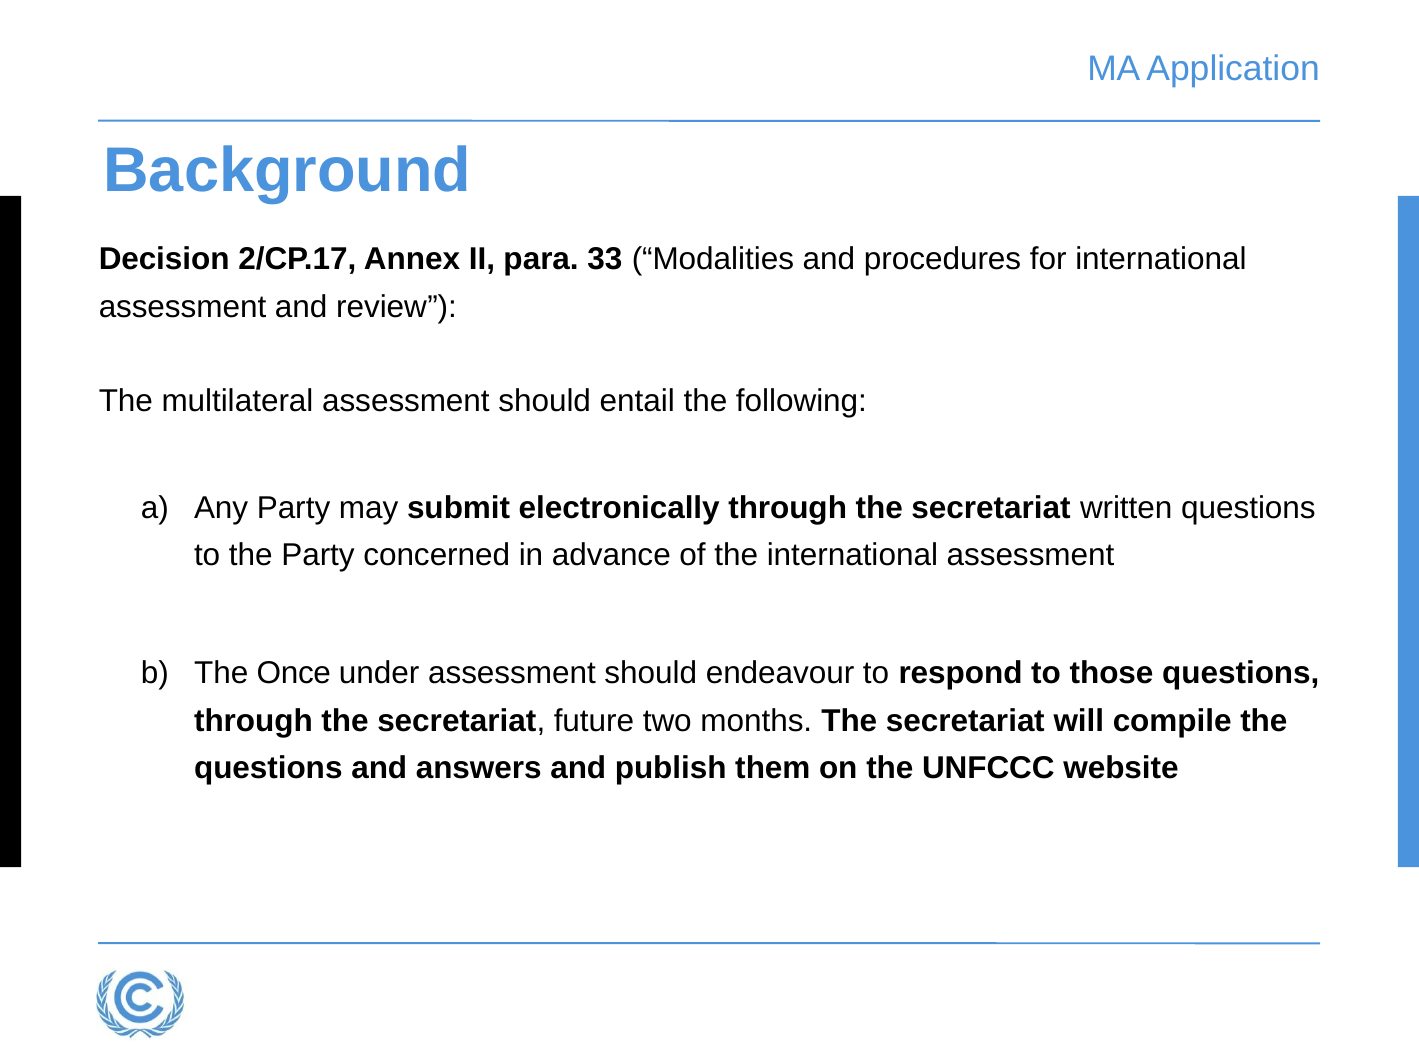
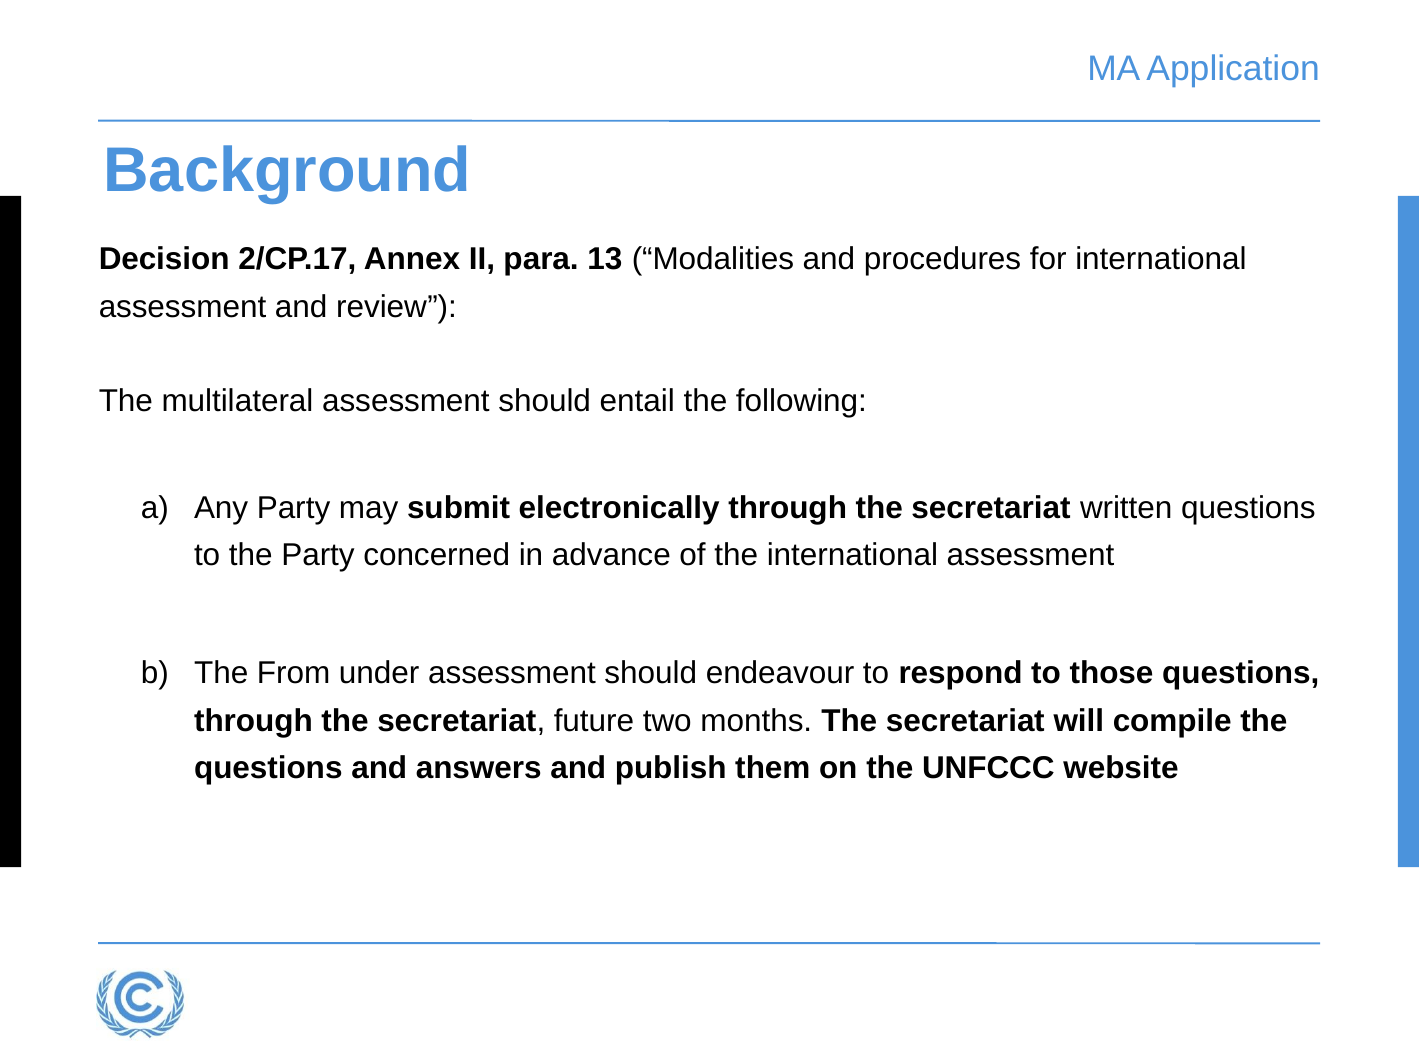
33: 33 -> 13
Once: Once -> From
